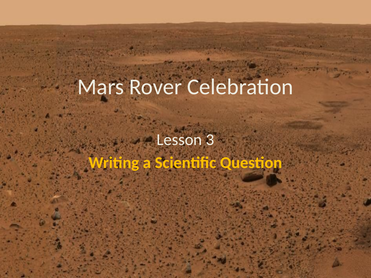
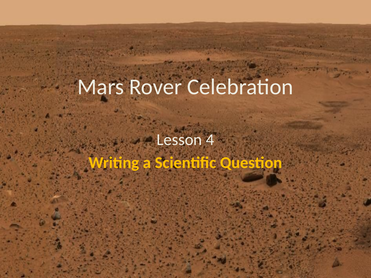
3: 3 -> 4
